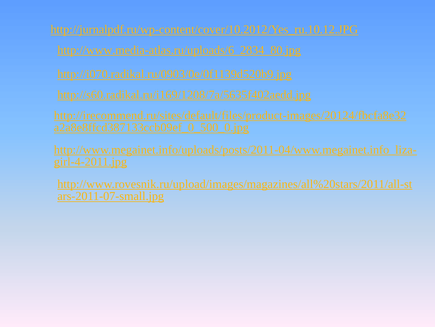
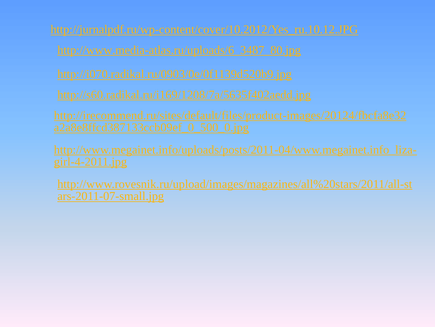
http://www.media-atlas.ru/uploads/6_2834_80.jpg: http://www.media-atlas.ru/uploads/6_2834_80.jpg -> http://www.media-atlas.ru/uploads/6_3487_80.jpg
